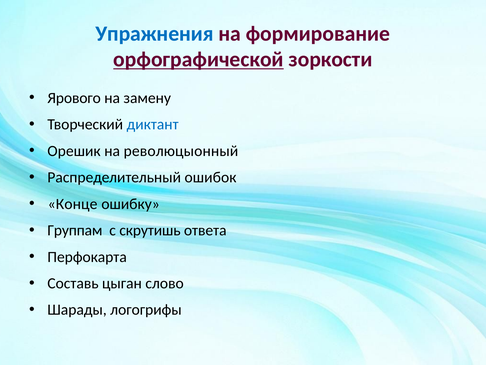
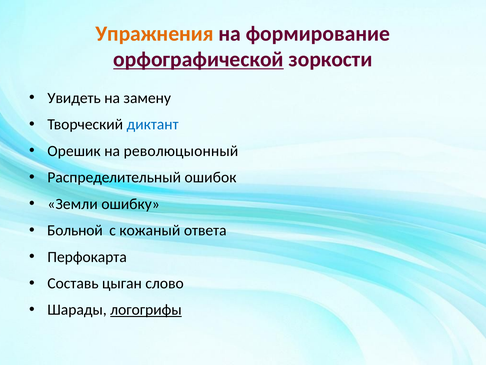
Упражнения colour: blue -> orange
Ярового: Ярового -> Увидеть
Конце: Конце -> Земли
Группам: Группам -> Больной
скрутишь: скрутишь -> кожаный
логогрифы underline: none -> present
